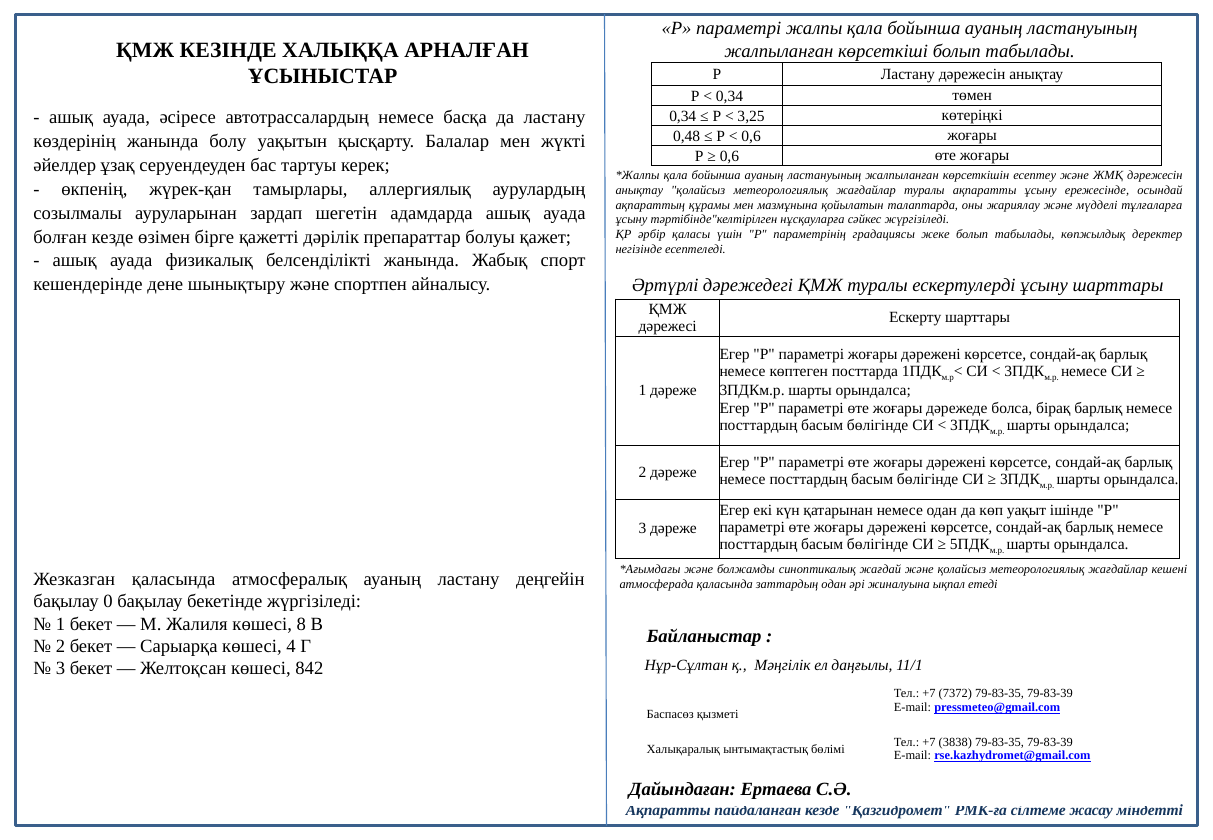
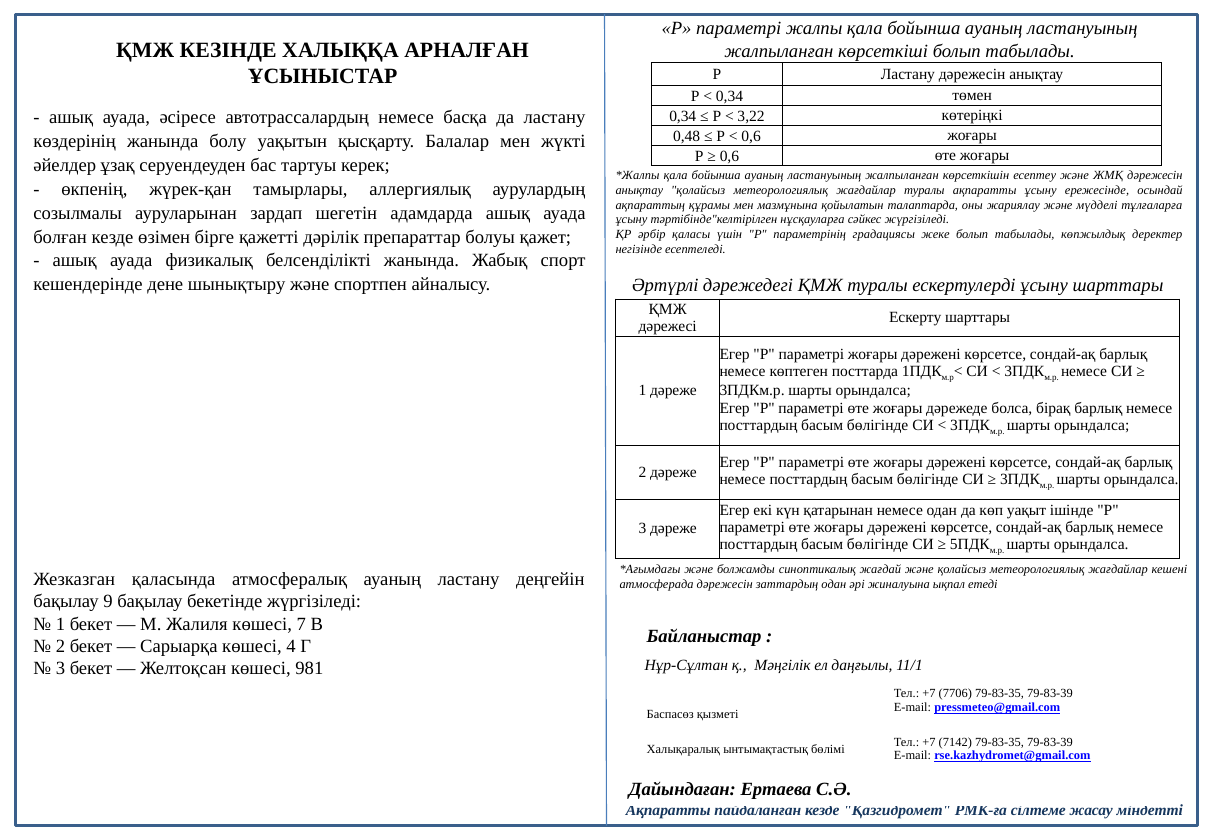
3,25: 3,25 -> 3,22
атмосферада қаласында: қаласында -> дәрежесін
0: 0 -> 9
8: 8 -> 7
842: 842 -> 981
7372: 7372 -> 7706
3838: 3838 -> 7142
